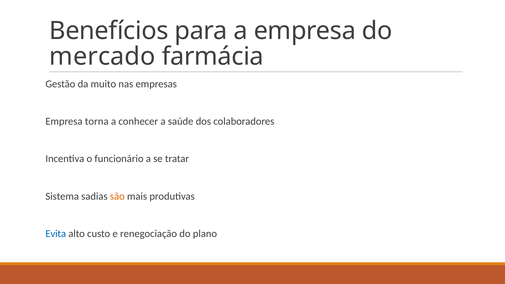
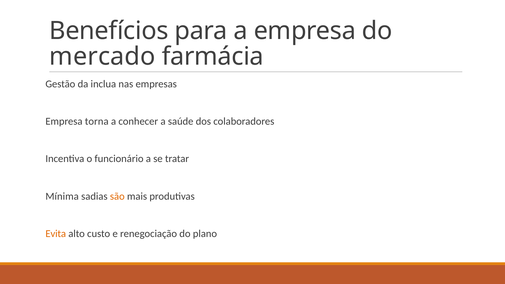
muito: muito -> inclua
Sistema: Sistema -> Mínima
Evita colour: blue -> orange
